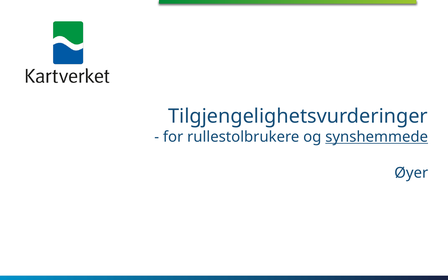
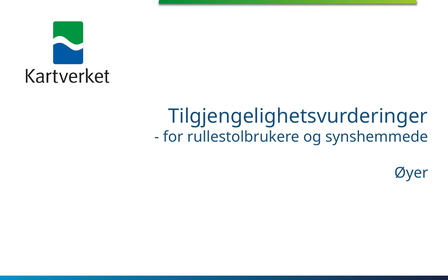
synshemmede underline: present -> none
